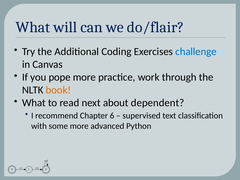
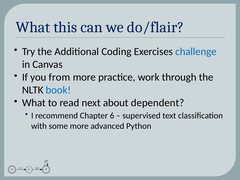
will: will -> this
pope: pope -> from
book colour: orange -> blue
